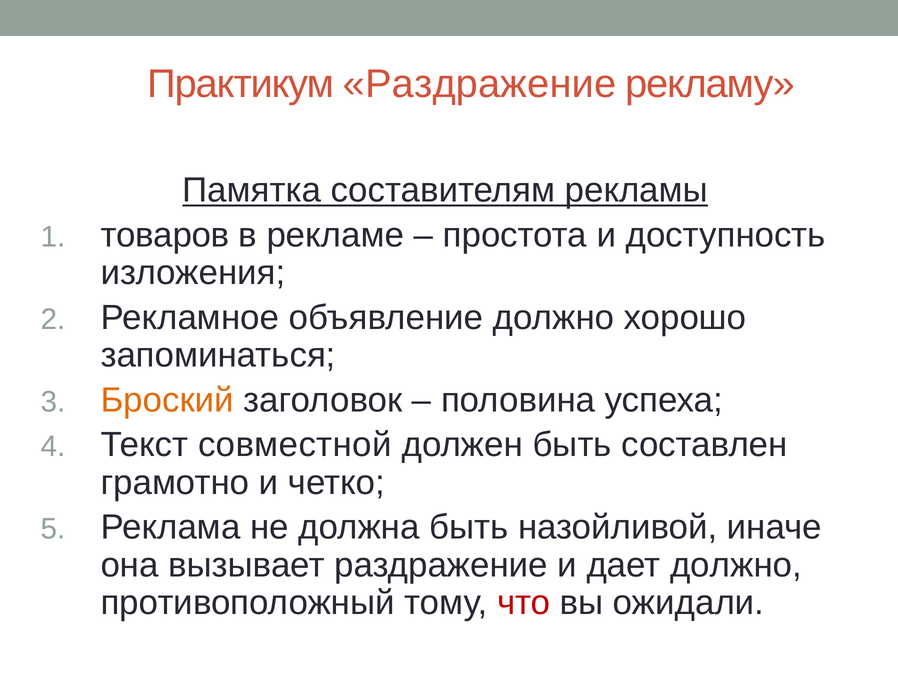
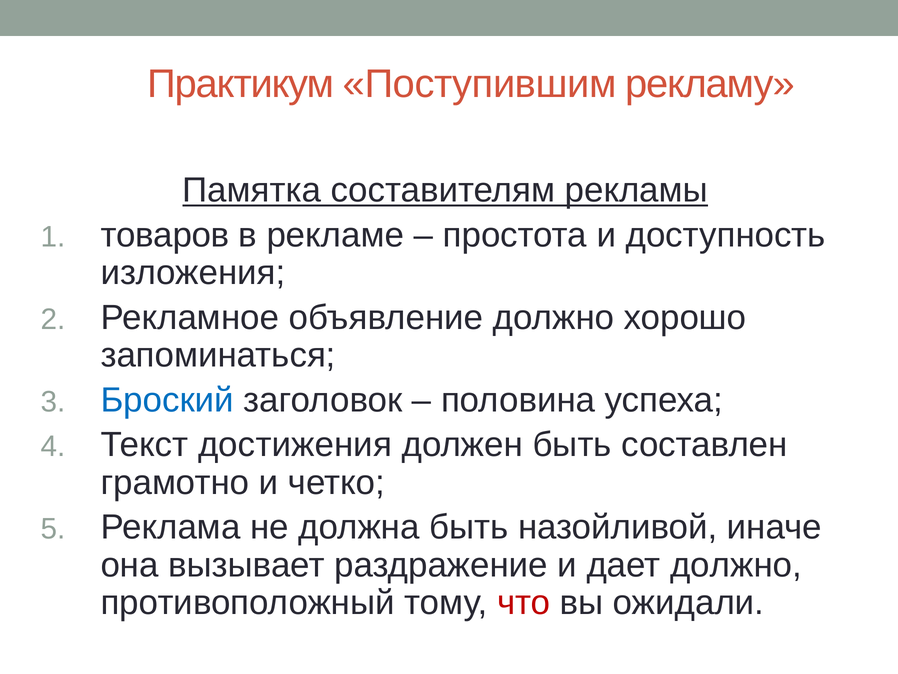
Практикум Раздражение: Раздражение -> Поступившим
Броский colour: orange -> blue
совместной: совместной -> достижения
